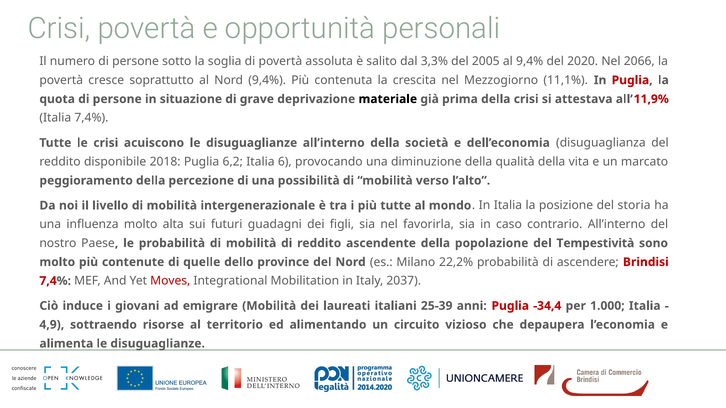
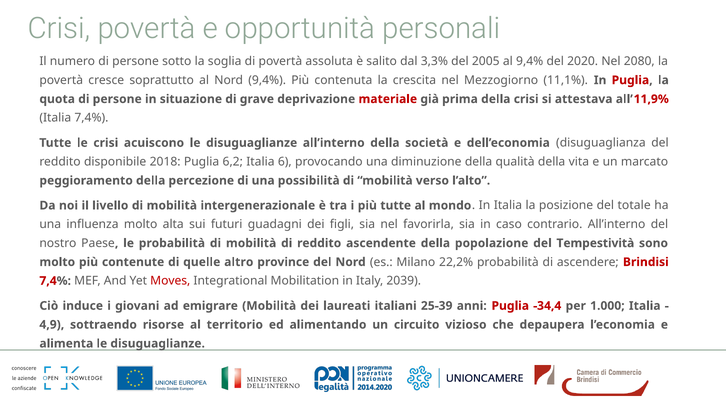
2066: 2066 -> 2080
materiale colour: black -> red
storia: storia -> totale
dello: dello -> altro
2037: 2037 -> 2039
